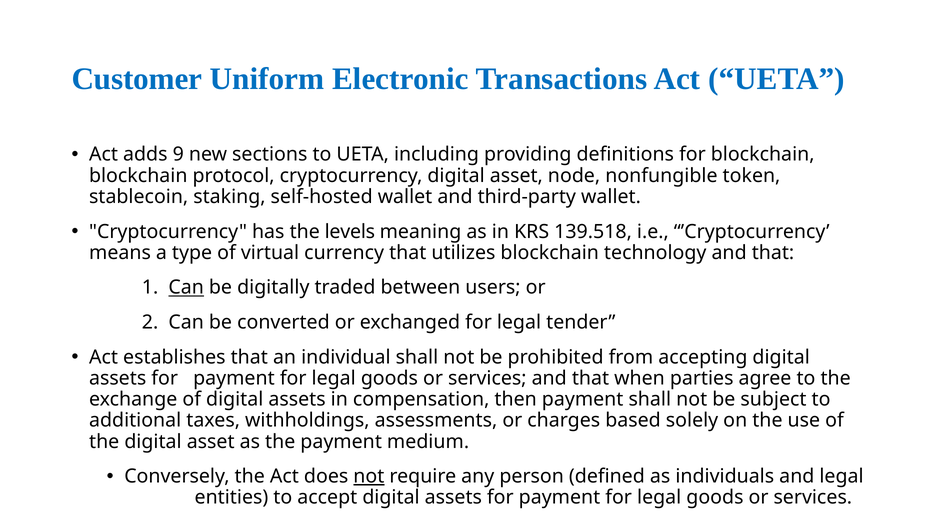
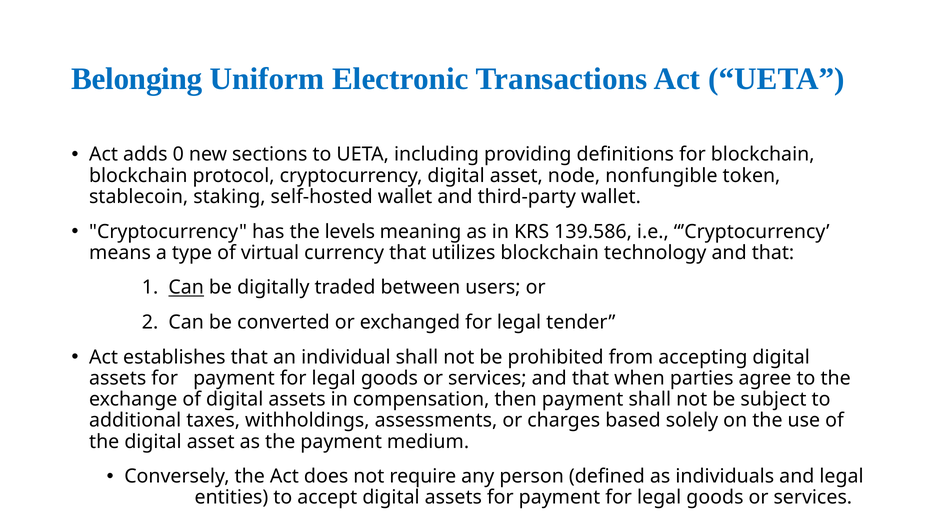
Customer: Customer -> Belonging
9: 9 -> 0
139.518: 139.518 -> 139.586
not at (369, 476) underline: present -> none
